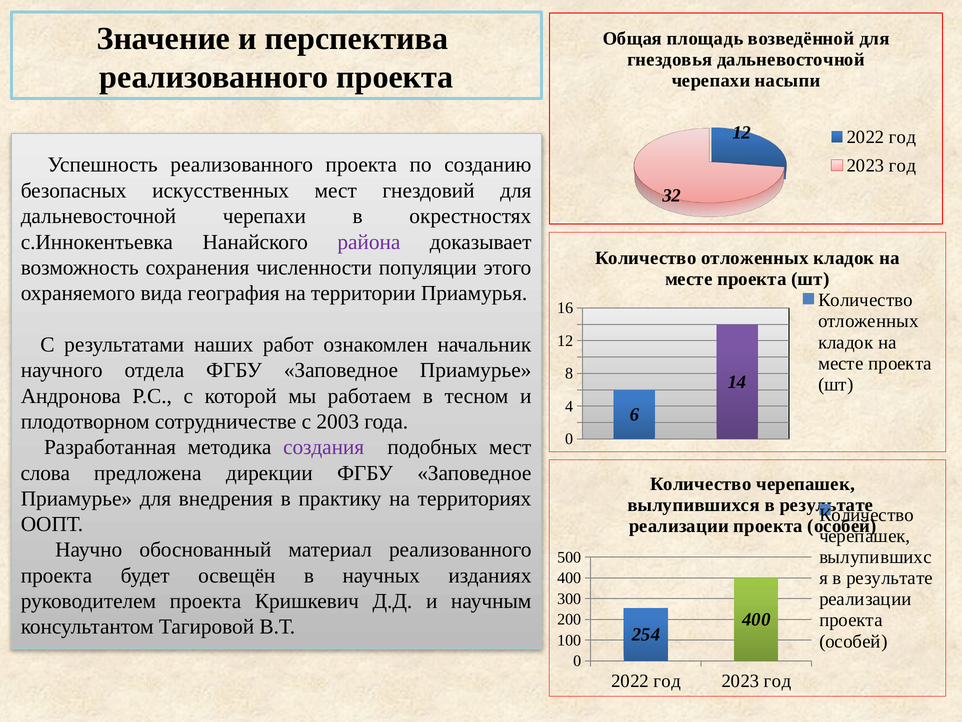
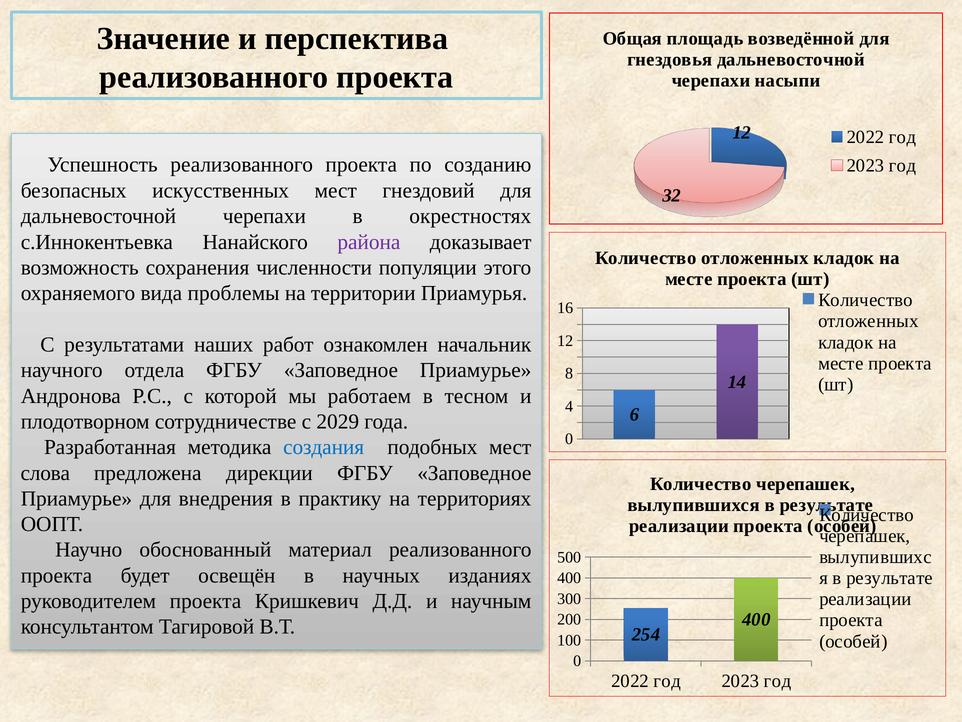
география: география -> проблемы
2003: 2003 -> 2029
создания colour: purple -> blue
